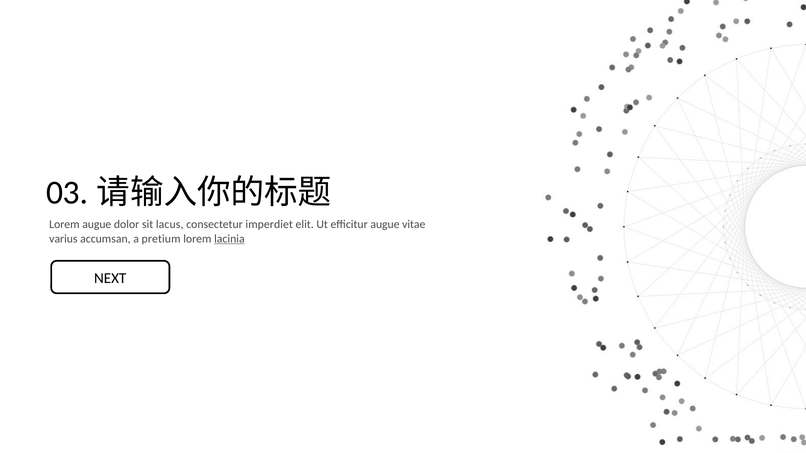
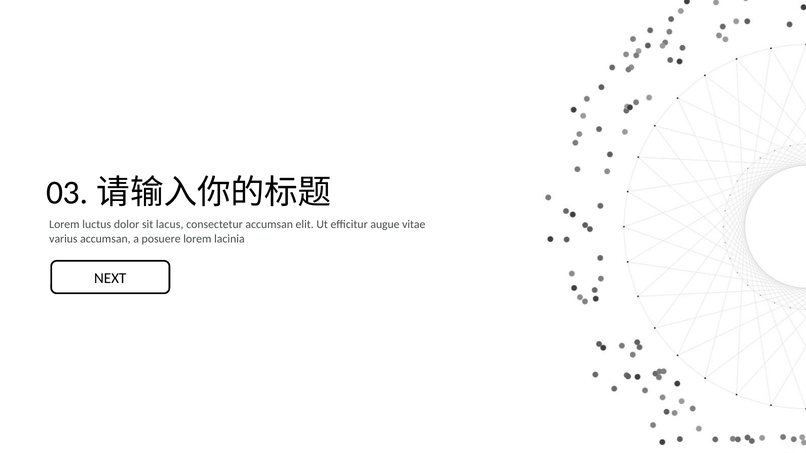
Lorem augue: augue -> luctus
consectetur imperdiet: imperdiet -> accumsan
pretium: pretium -> posuere
lacinia underline: present -> none
